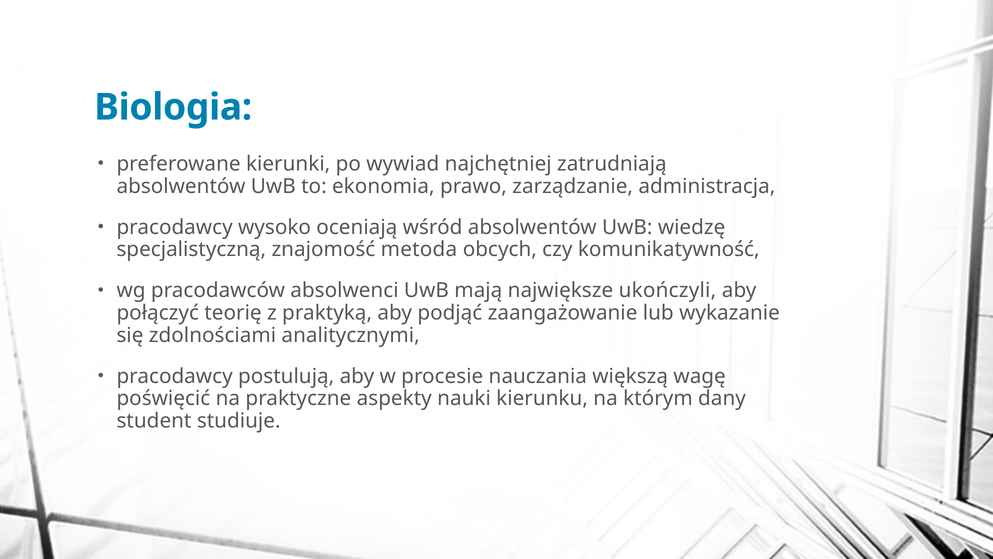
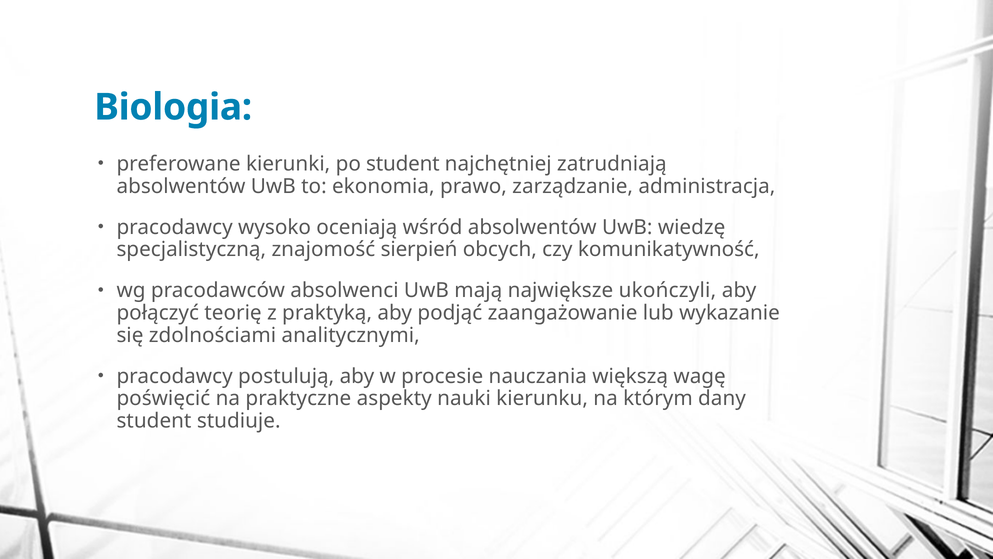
po wywiad: wywiad -> student
metoda: metoda -> sierpień
